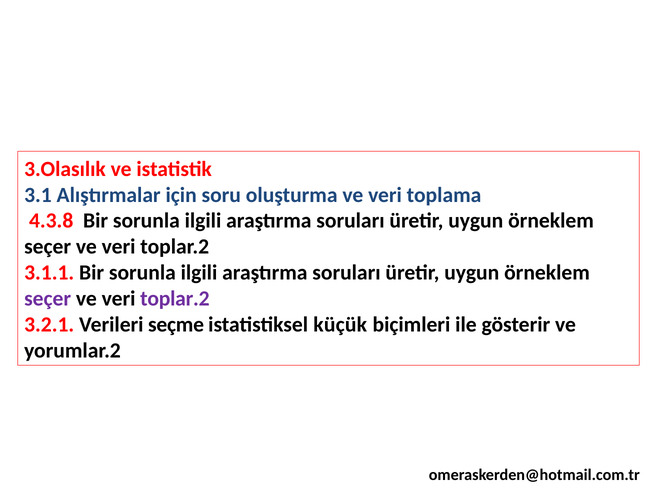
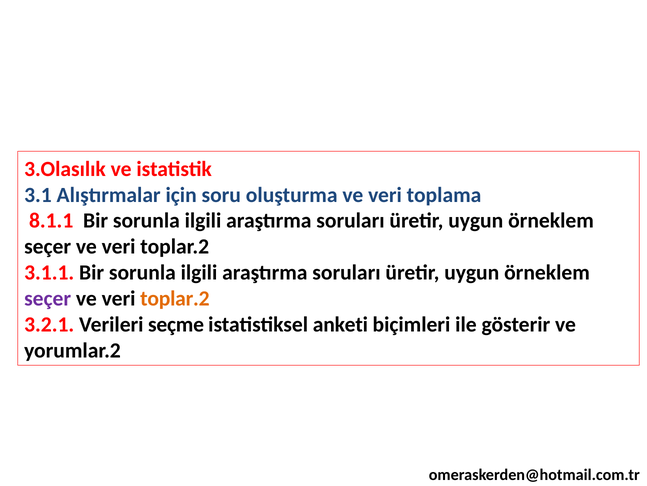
4.3.8: 4.3.8 -> 8.1.1
toplar.2 at (175, 298) colour: purple -> orange
küçük: küçük -> anketi
